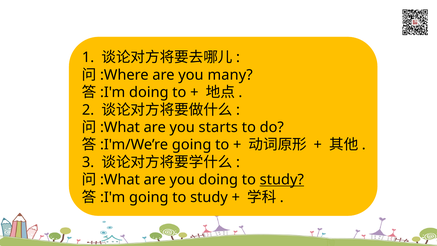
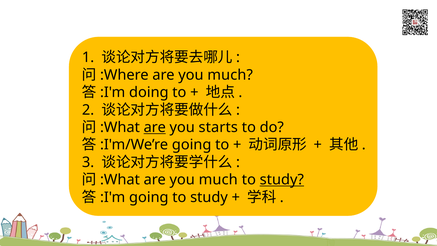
many at (230, 75): many -> much
are at (155, 127) underline: none -> present
doing at (218, 180): doing -> much
